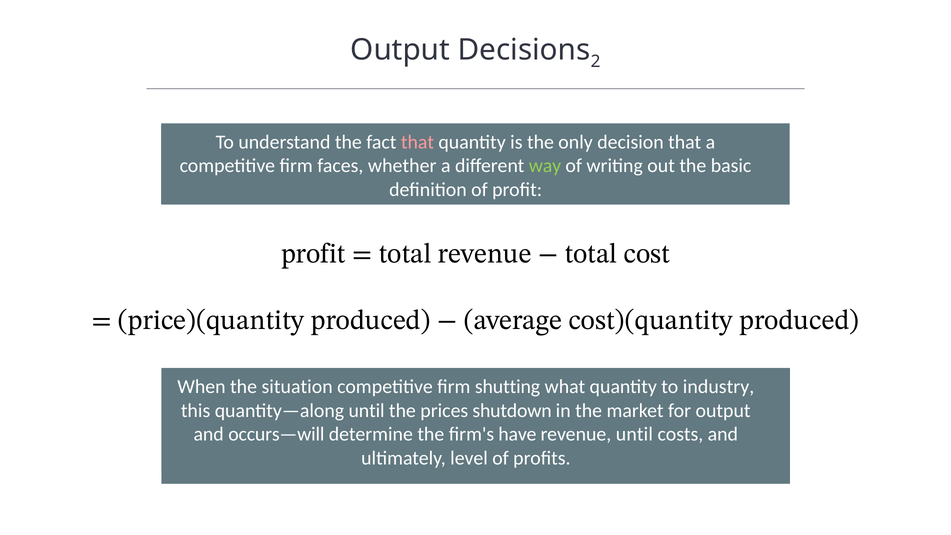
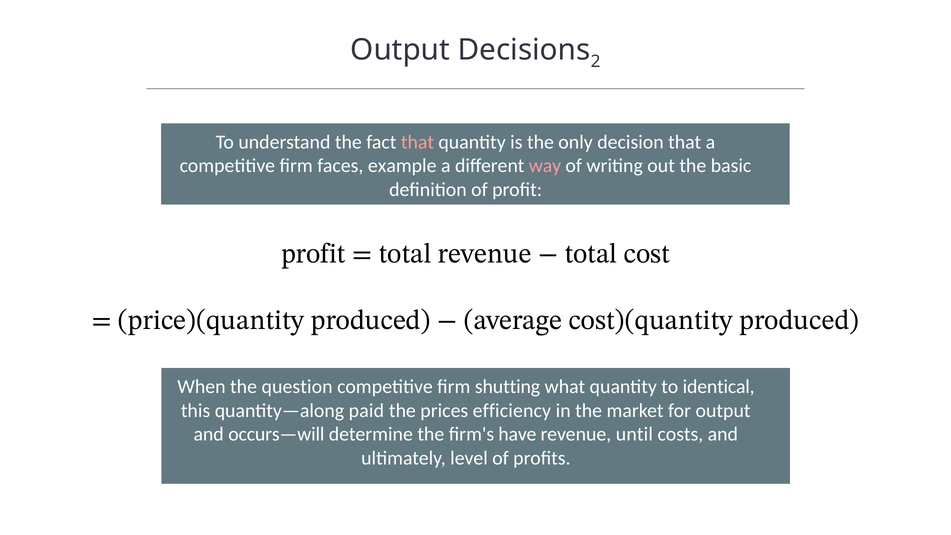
whether: whether -> example
way colour: light green -> pink
situation: situation -> question
industry: industry -> identical
quantity—along until: until -> paid
shutdown: shutdown -> efficiency
